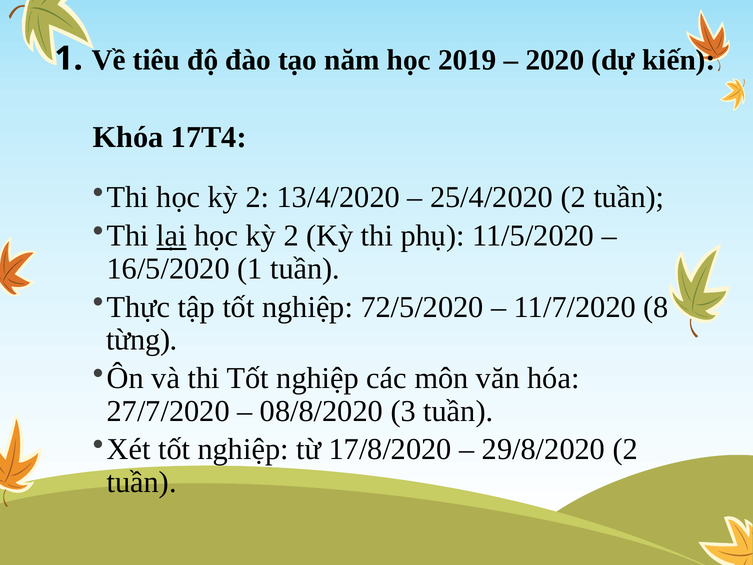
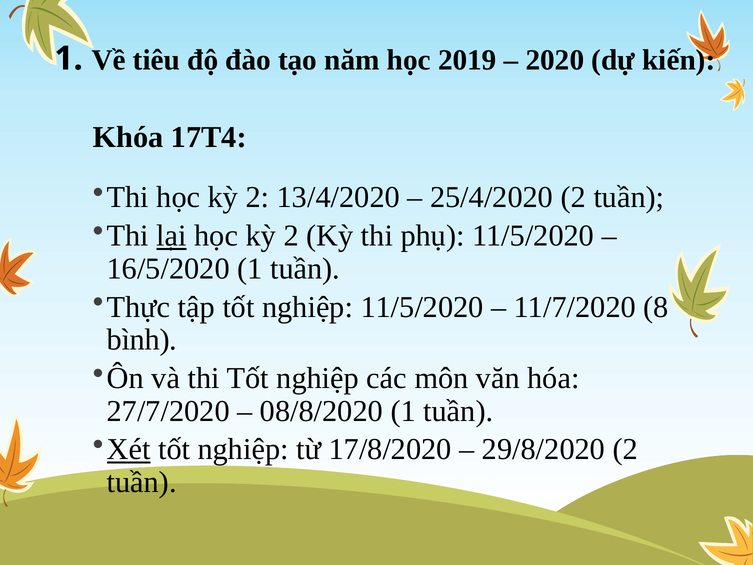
nghiệp 72/5/2020: 72/5/2020 -> 11/5/2020
từng: từng -> bình
08/8/2020 3: 3 -> 1
Xét underline: none -> present
